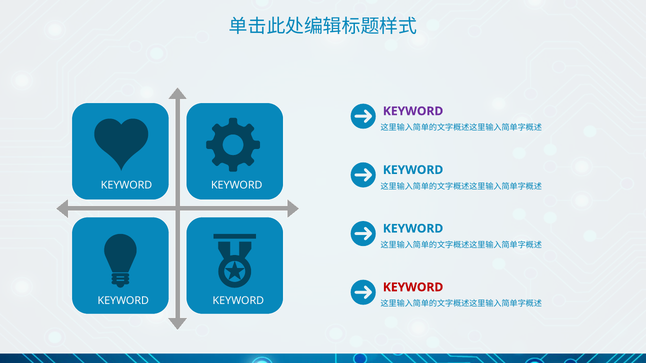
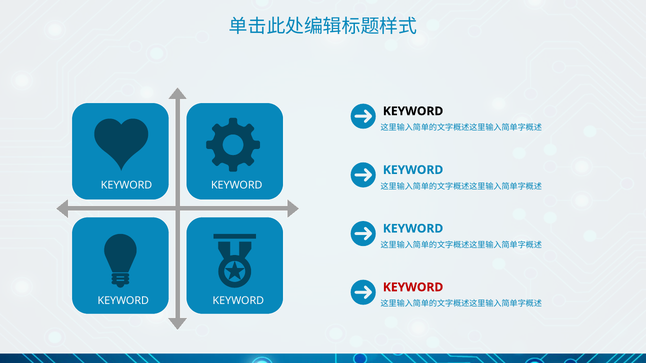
KEYWORD at (413, 111) colour: purple -> black
